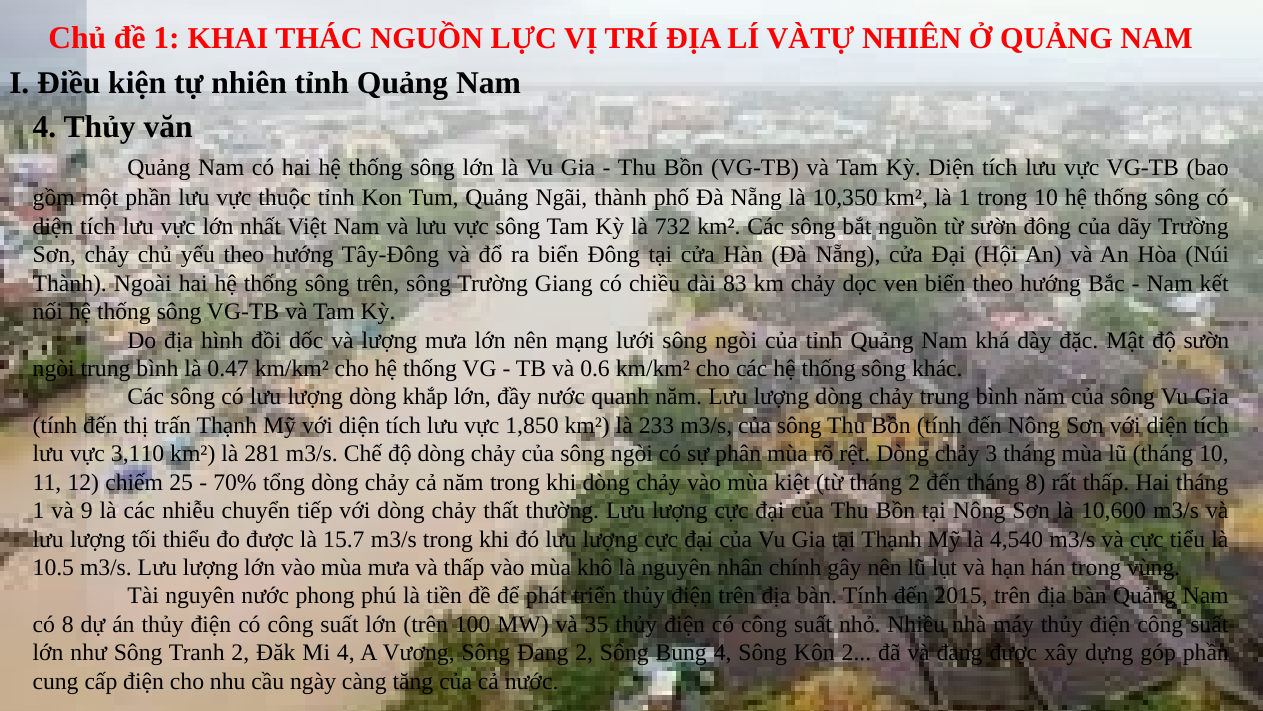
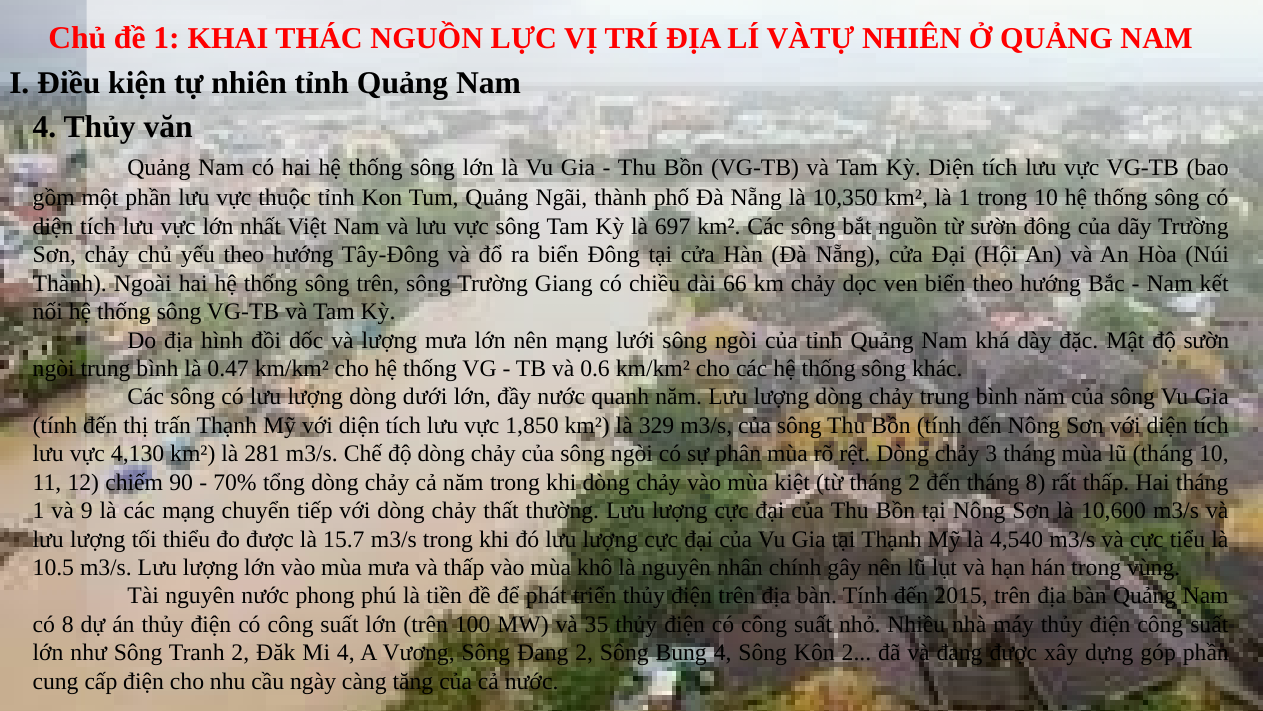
732: 732 -> 697
83: 83 -> 66
khắp: khắp -> dưới
233: 233 -> 329
3,110: 3,110 -> 4,130
25: 25 -> 90
các nhiễu: nhiễu -> mạng
